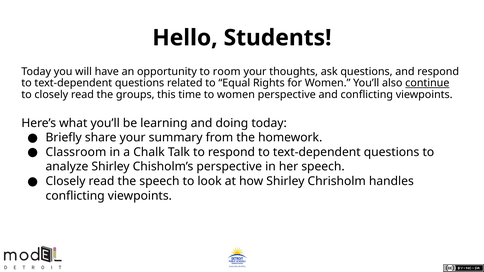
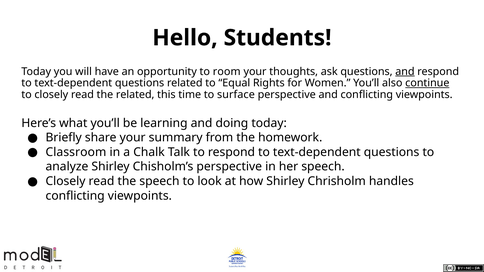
and at (405, 72) underline: none -> present
the groups: groups -> related
to women: women -> surface
